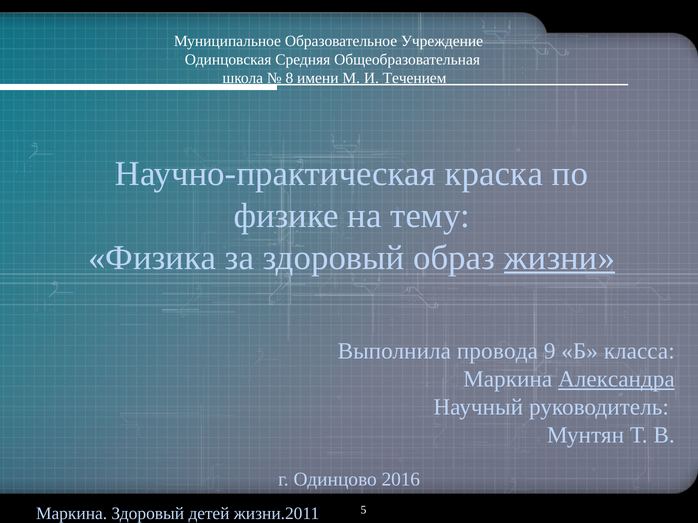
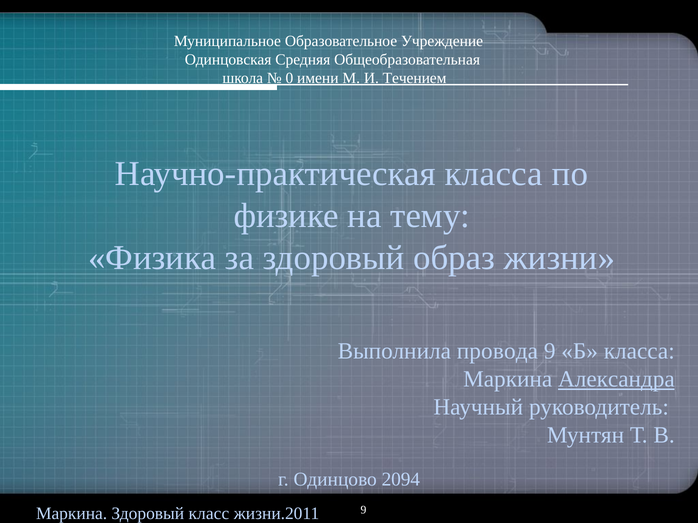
8: 8 -> 0
Научно-практическая краска: краска -> класса
жизни underline: present -> none
2016: 2016 -> 2094
детей: детей -> класс
жизни.2011 5: 5 -> 9
